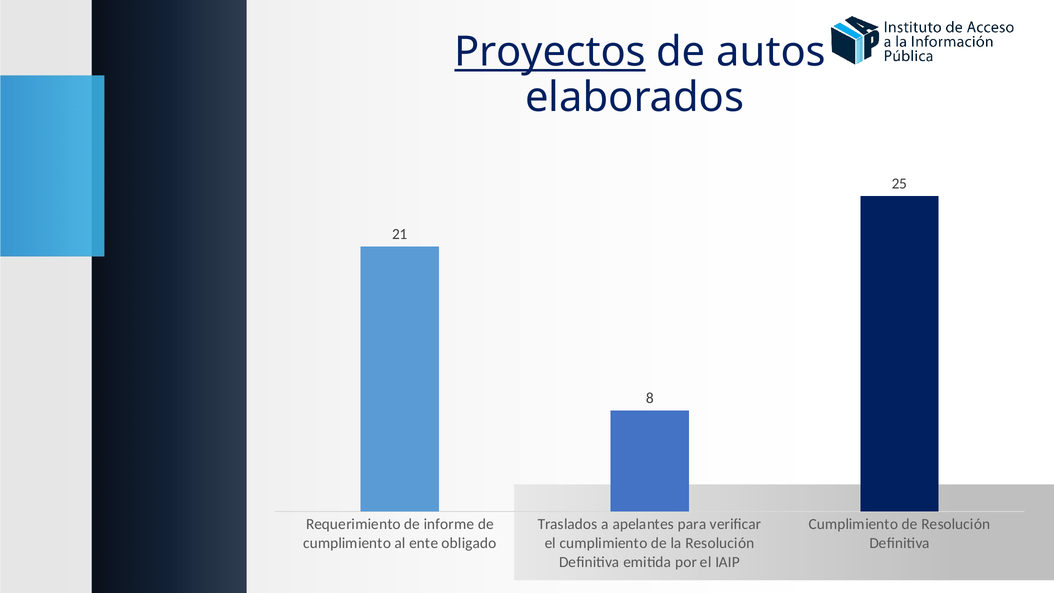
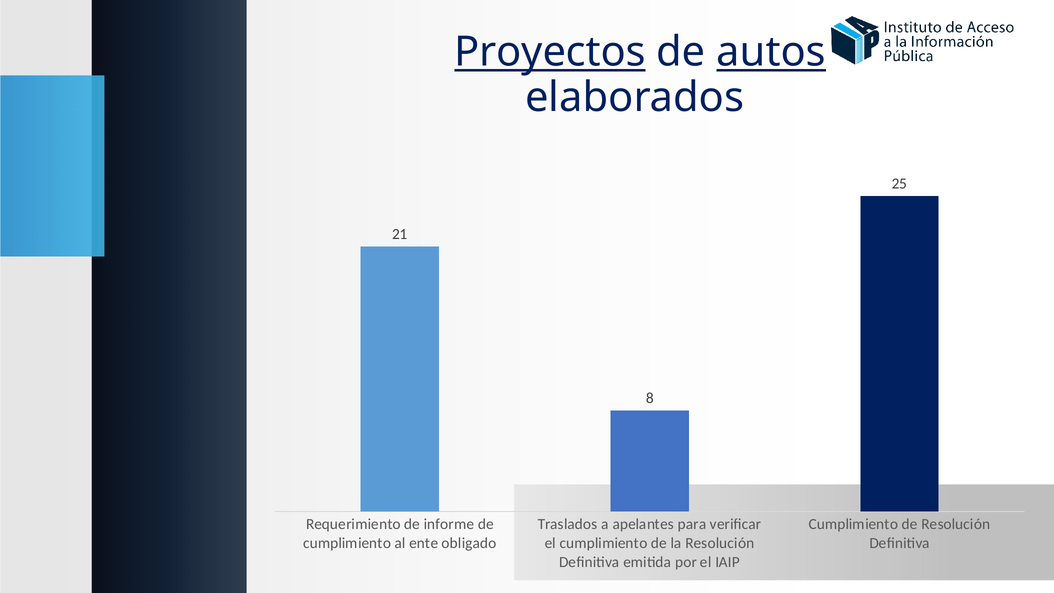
autos underline: none -> present
